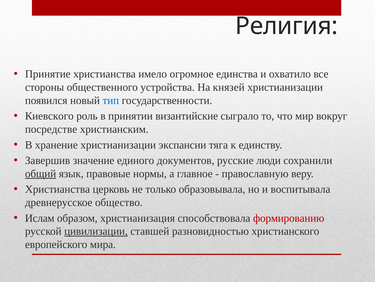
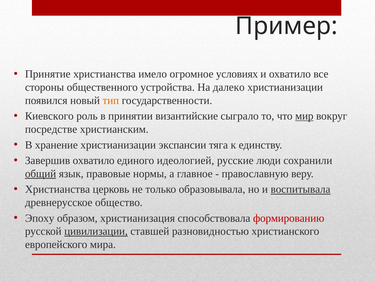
Религия: Религия -> Пример
единства: единства -> условиях
князей: князей -> далеко
тип colour: blue -> orange
мир underline: none -> present
Завершив значение: значение -> охватило
документов: документов -> идеологией
воспитывала underline: none -> present
Ислам: Ислам -> Эпоху
